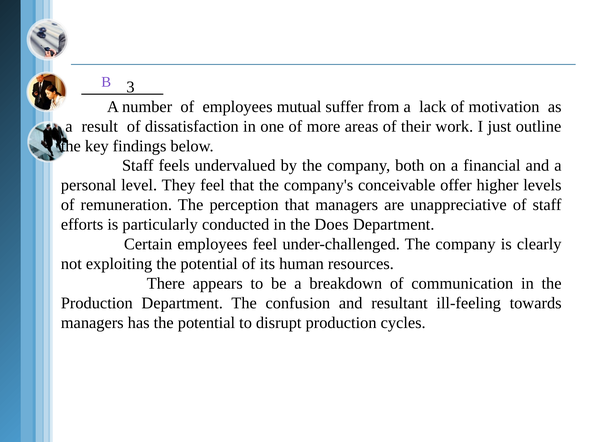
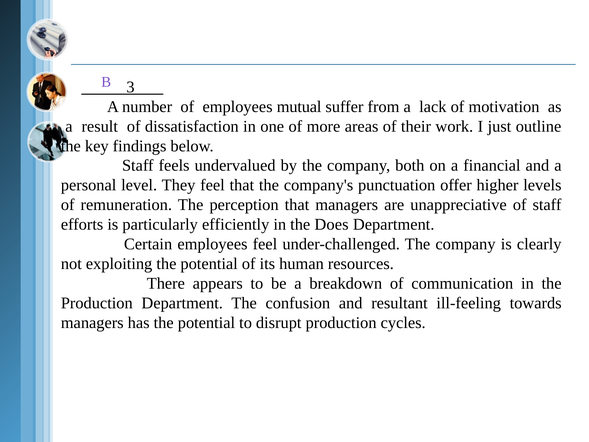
conceivable: conceivable -> punctuation
conducted: conducted -> efficiently
